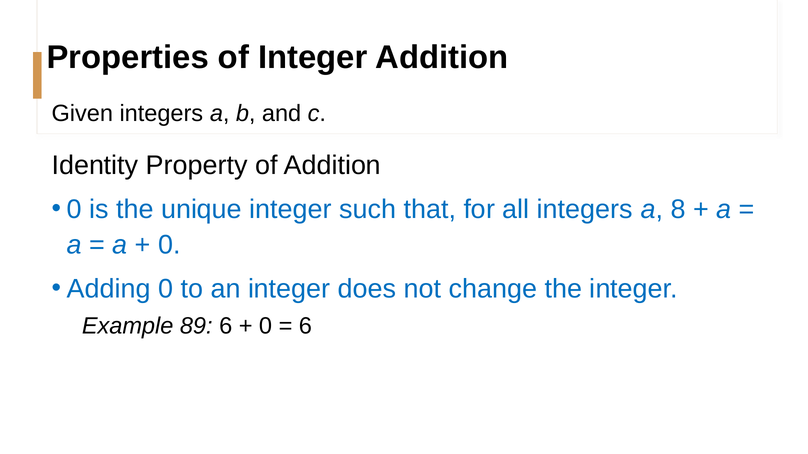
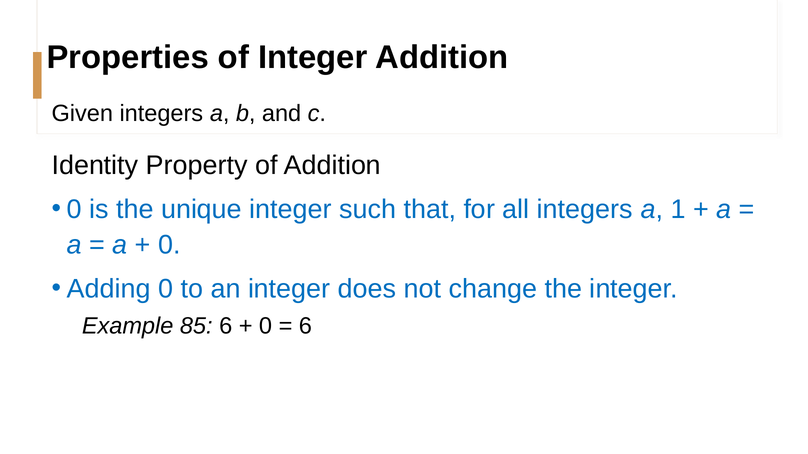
8: 8 -> 1
89: 89 -> 85
